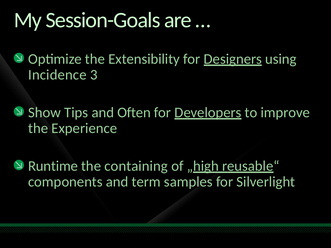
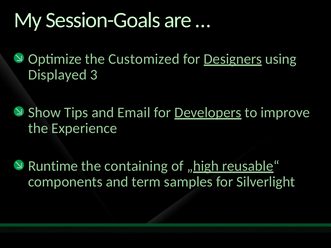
Extensibility: Extensibility -> Customized
Incidence: Incidence -> Displayed
Often: Often -> Email
